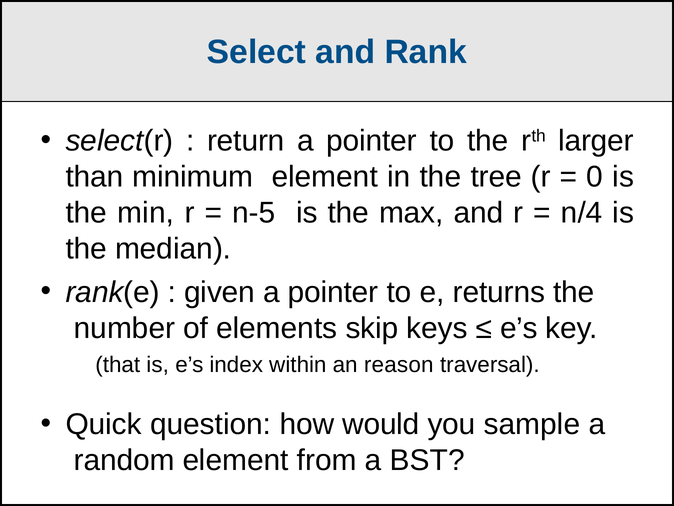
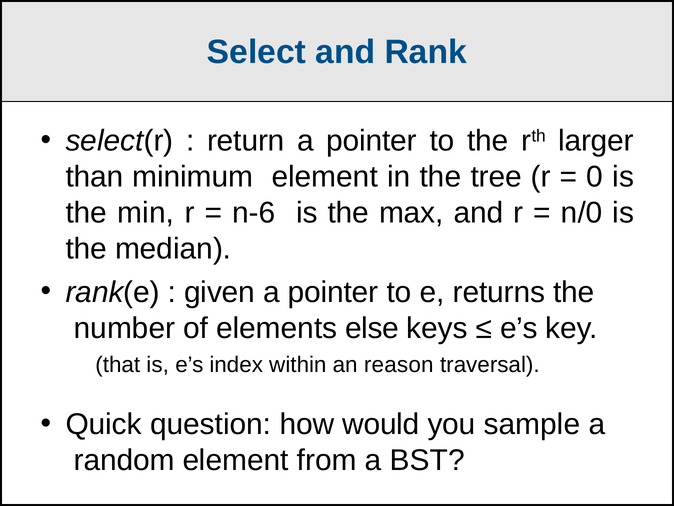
n-5: n-5 -> n-6
n/4: n/4 -> n/0
skip: skip -> else
